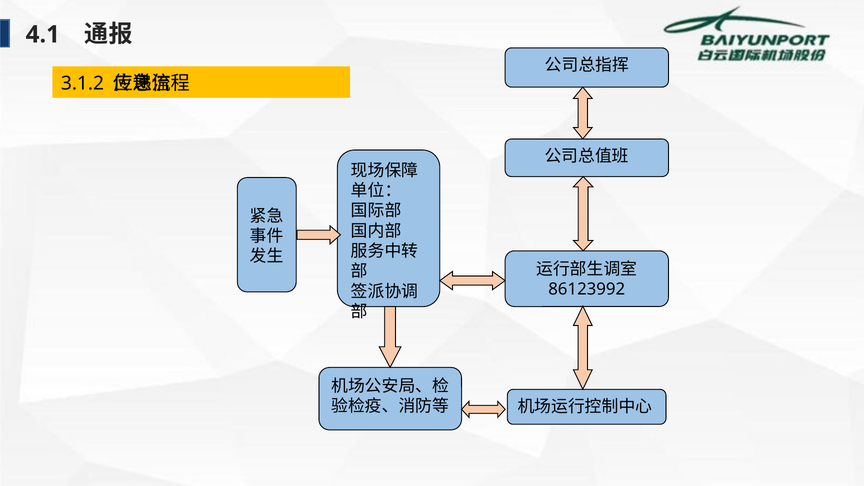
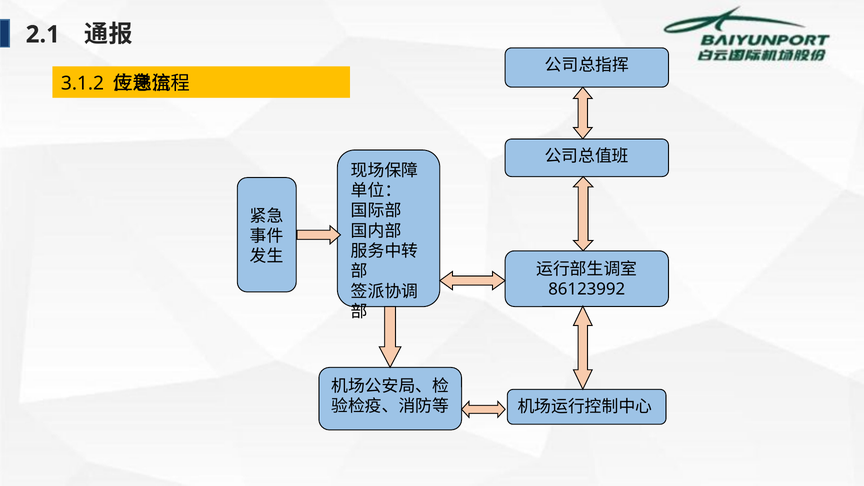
4.1: 4.1 -> 2.1
